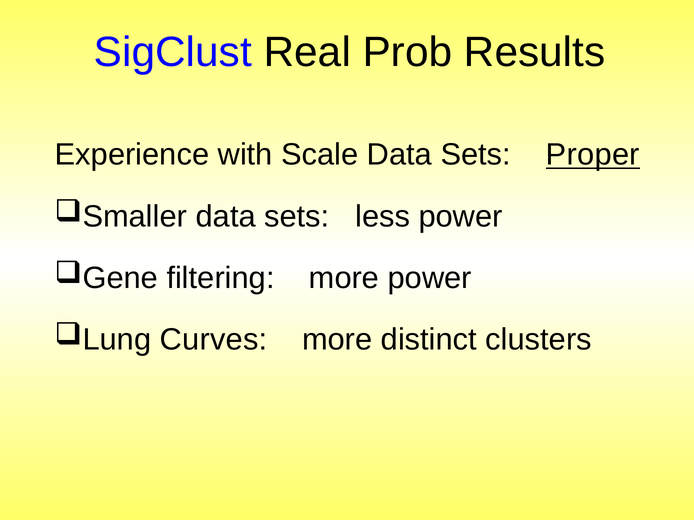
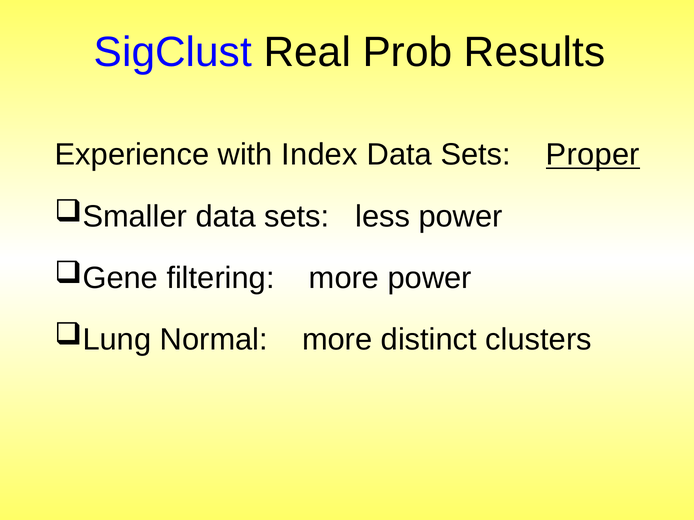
Scale: Scale -> Index
Curves: Curves -> Normal
